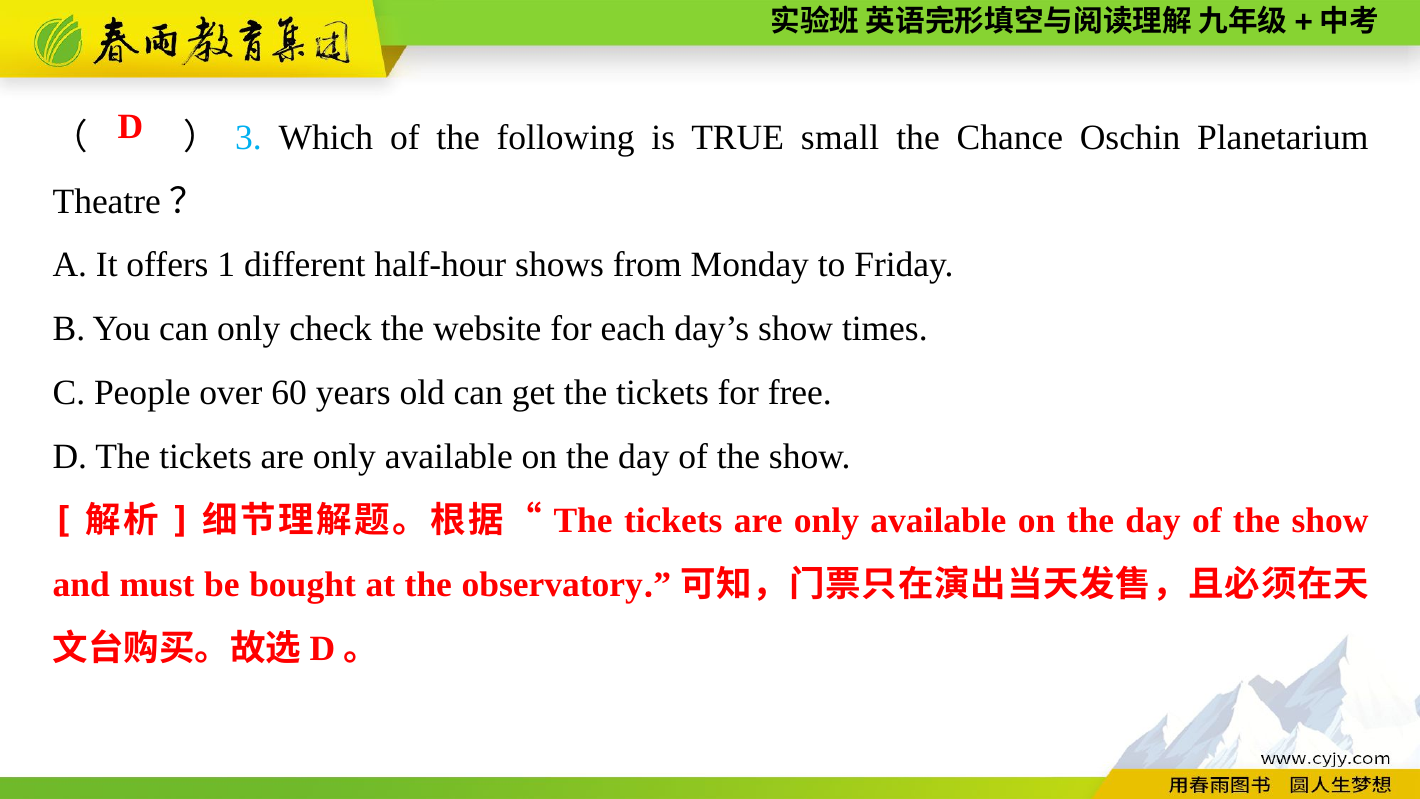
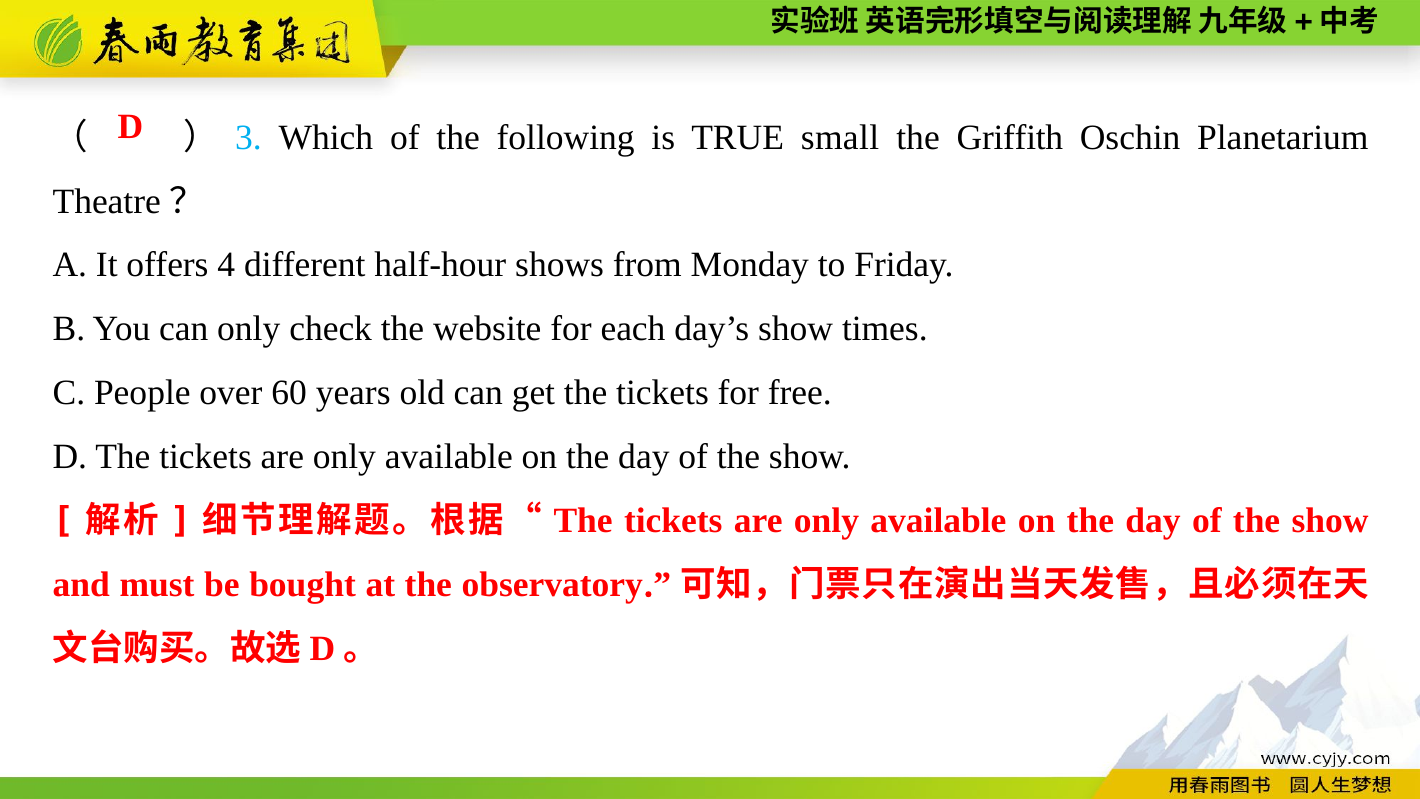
Chance: Chance -> Griffith
1: 1 -> 4
